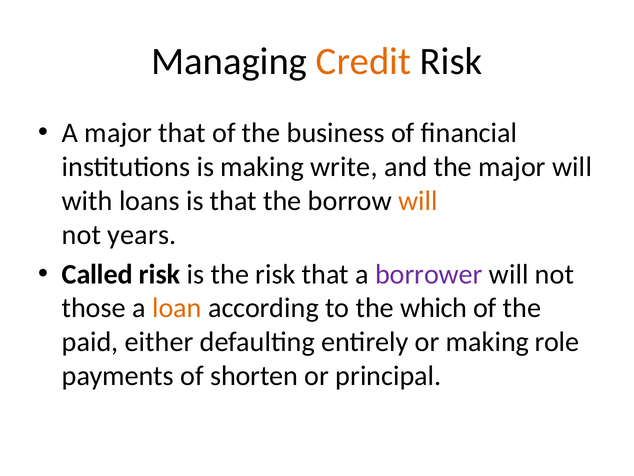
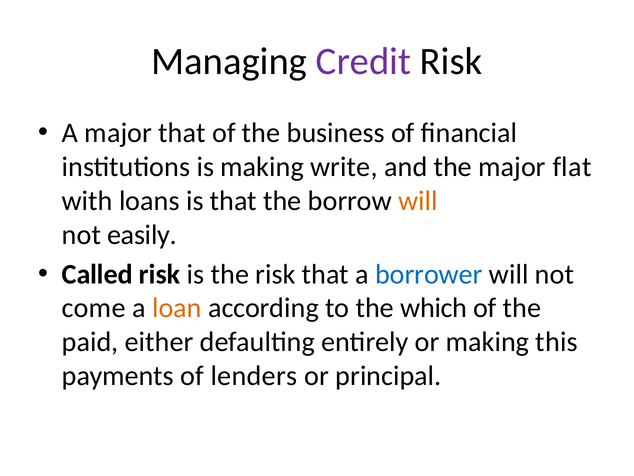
Credit colour: orange -> purple
major will: will -> flat
years: years -> easily
borrower colour: purple -> blue
those: those -> come
role: role -> this
shorten: shorten -> lenders
